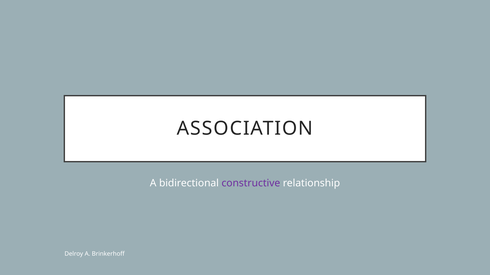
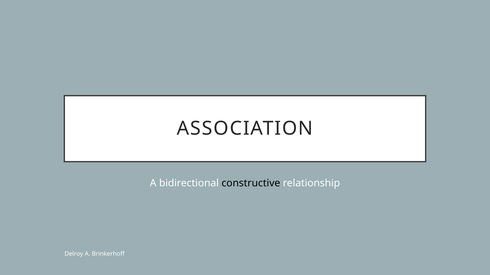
constructive colour: purple -> black
